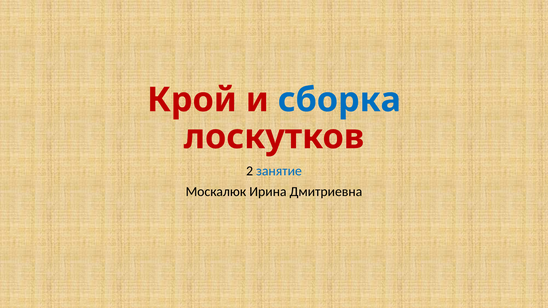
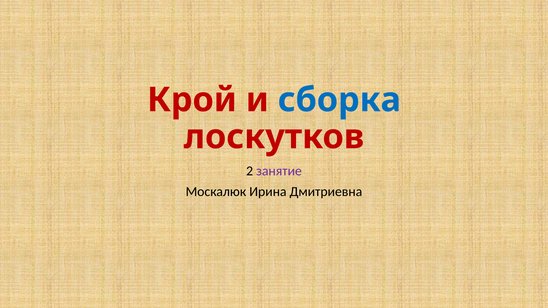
занятие colour: blue -> purple
